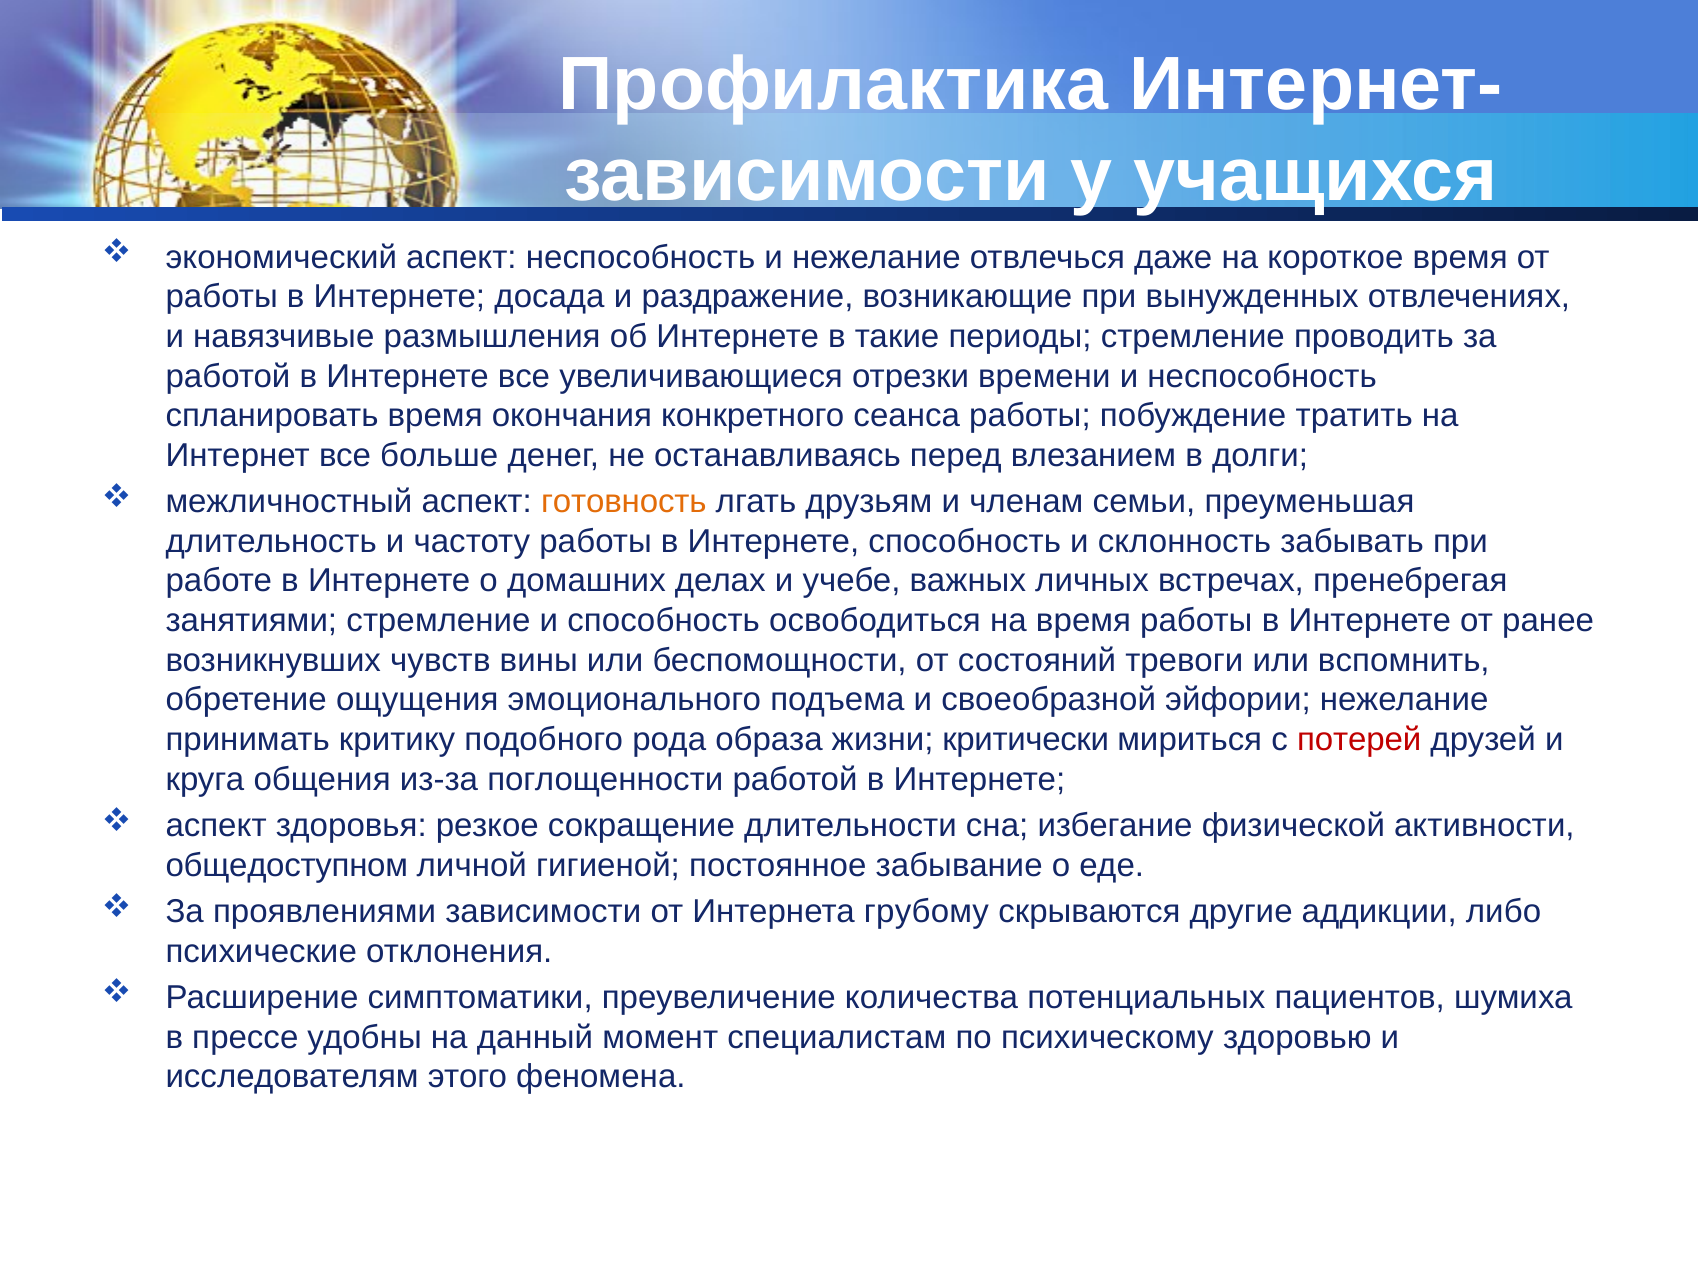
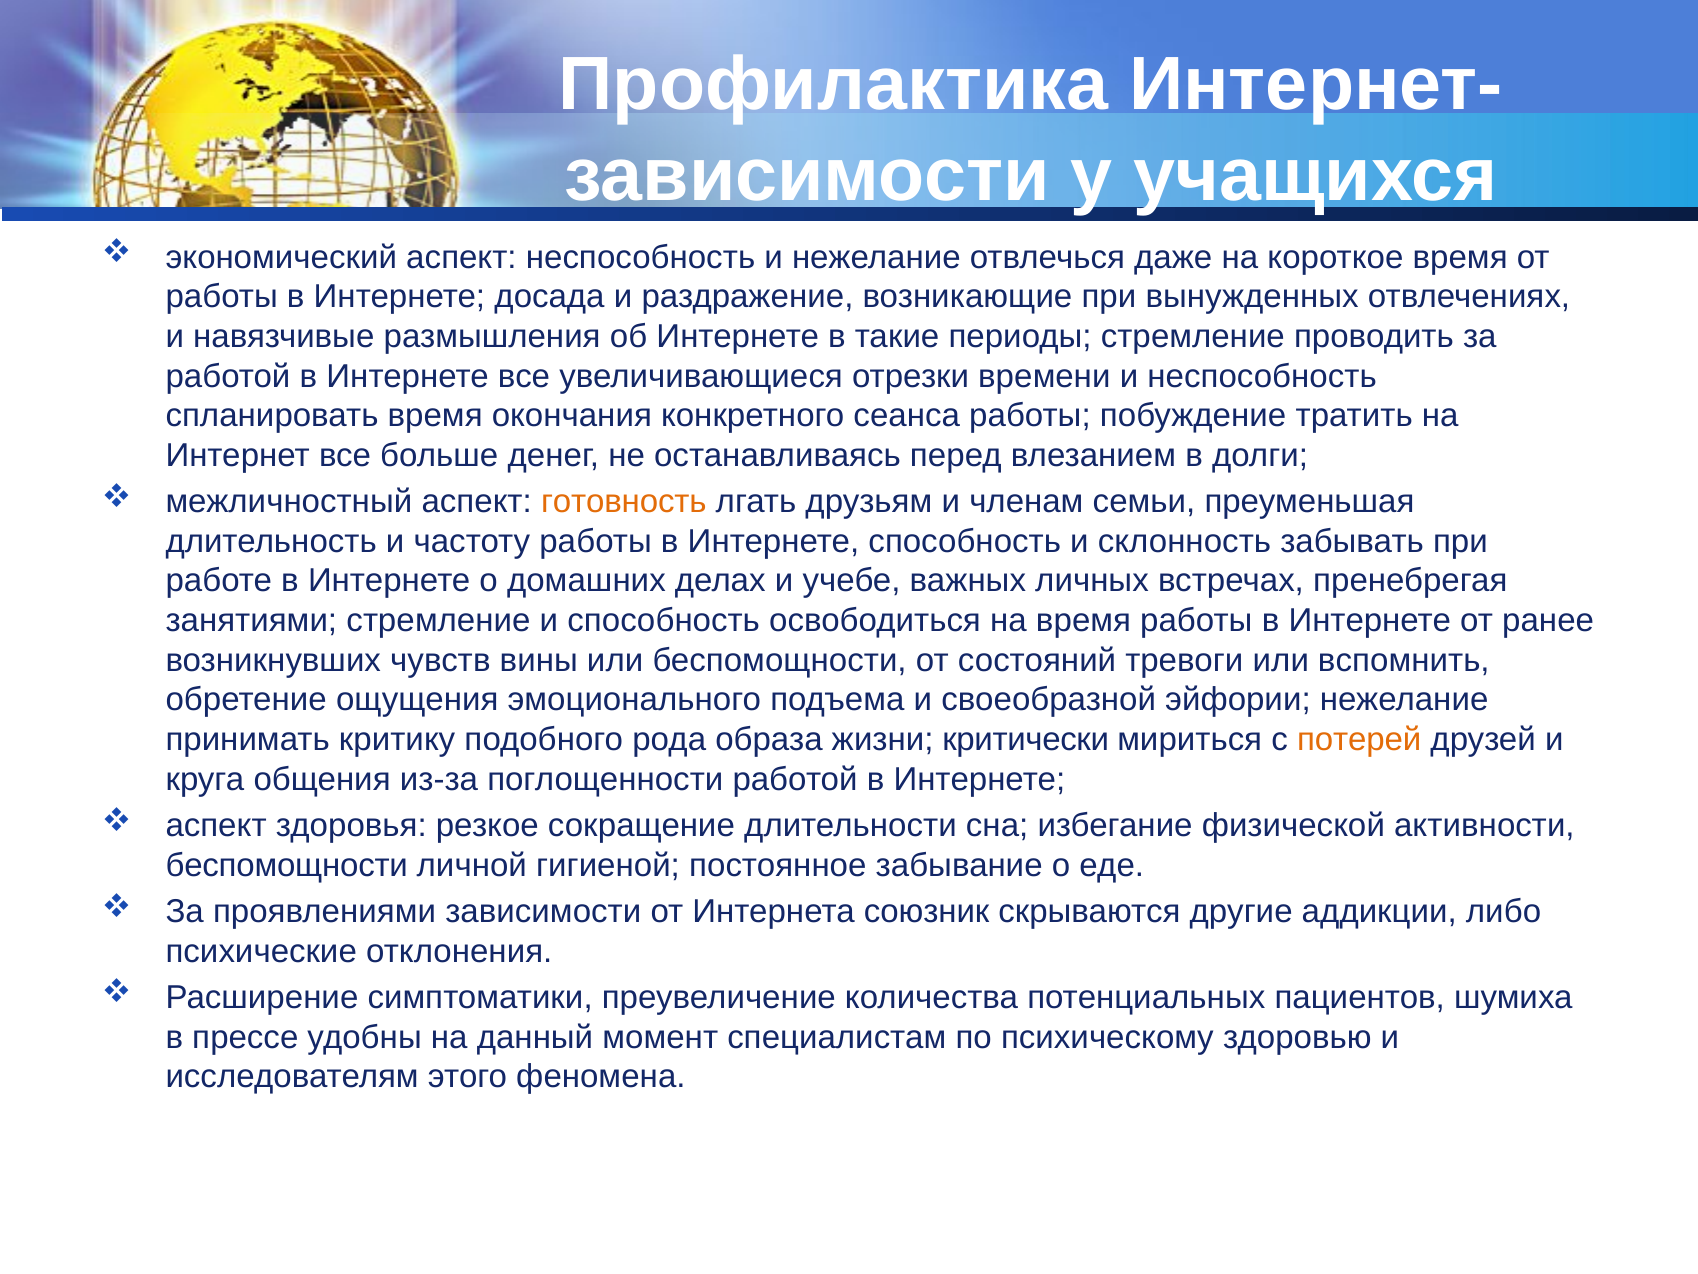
потерей colour: red -> orange
общедоступном at (287, 865): общедоступном -> беспомощности
грубому: грубому -> союзник
